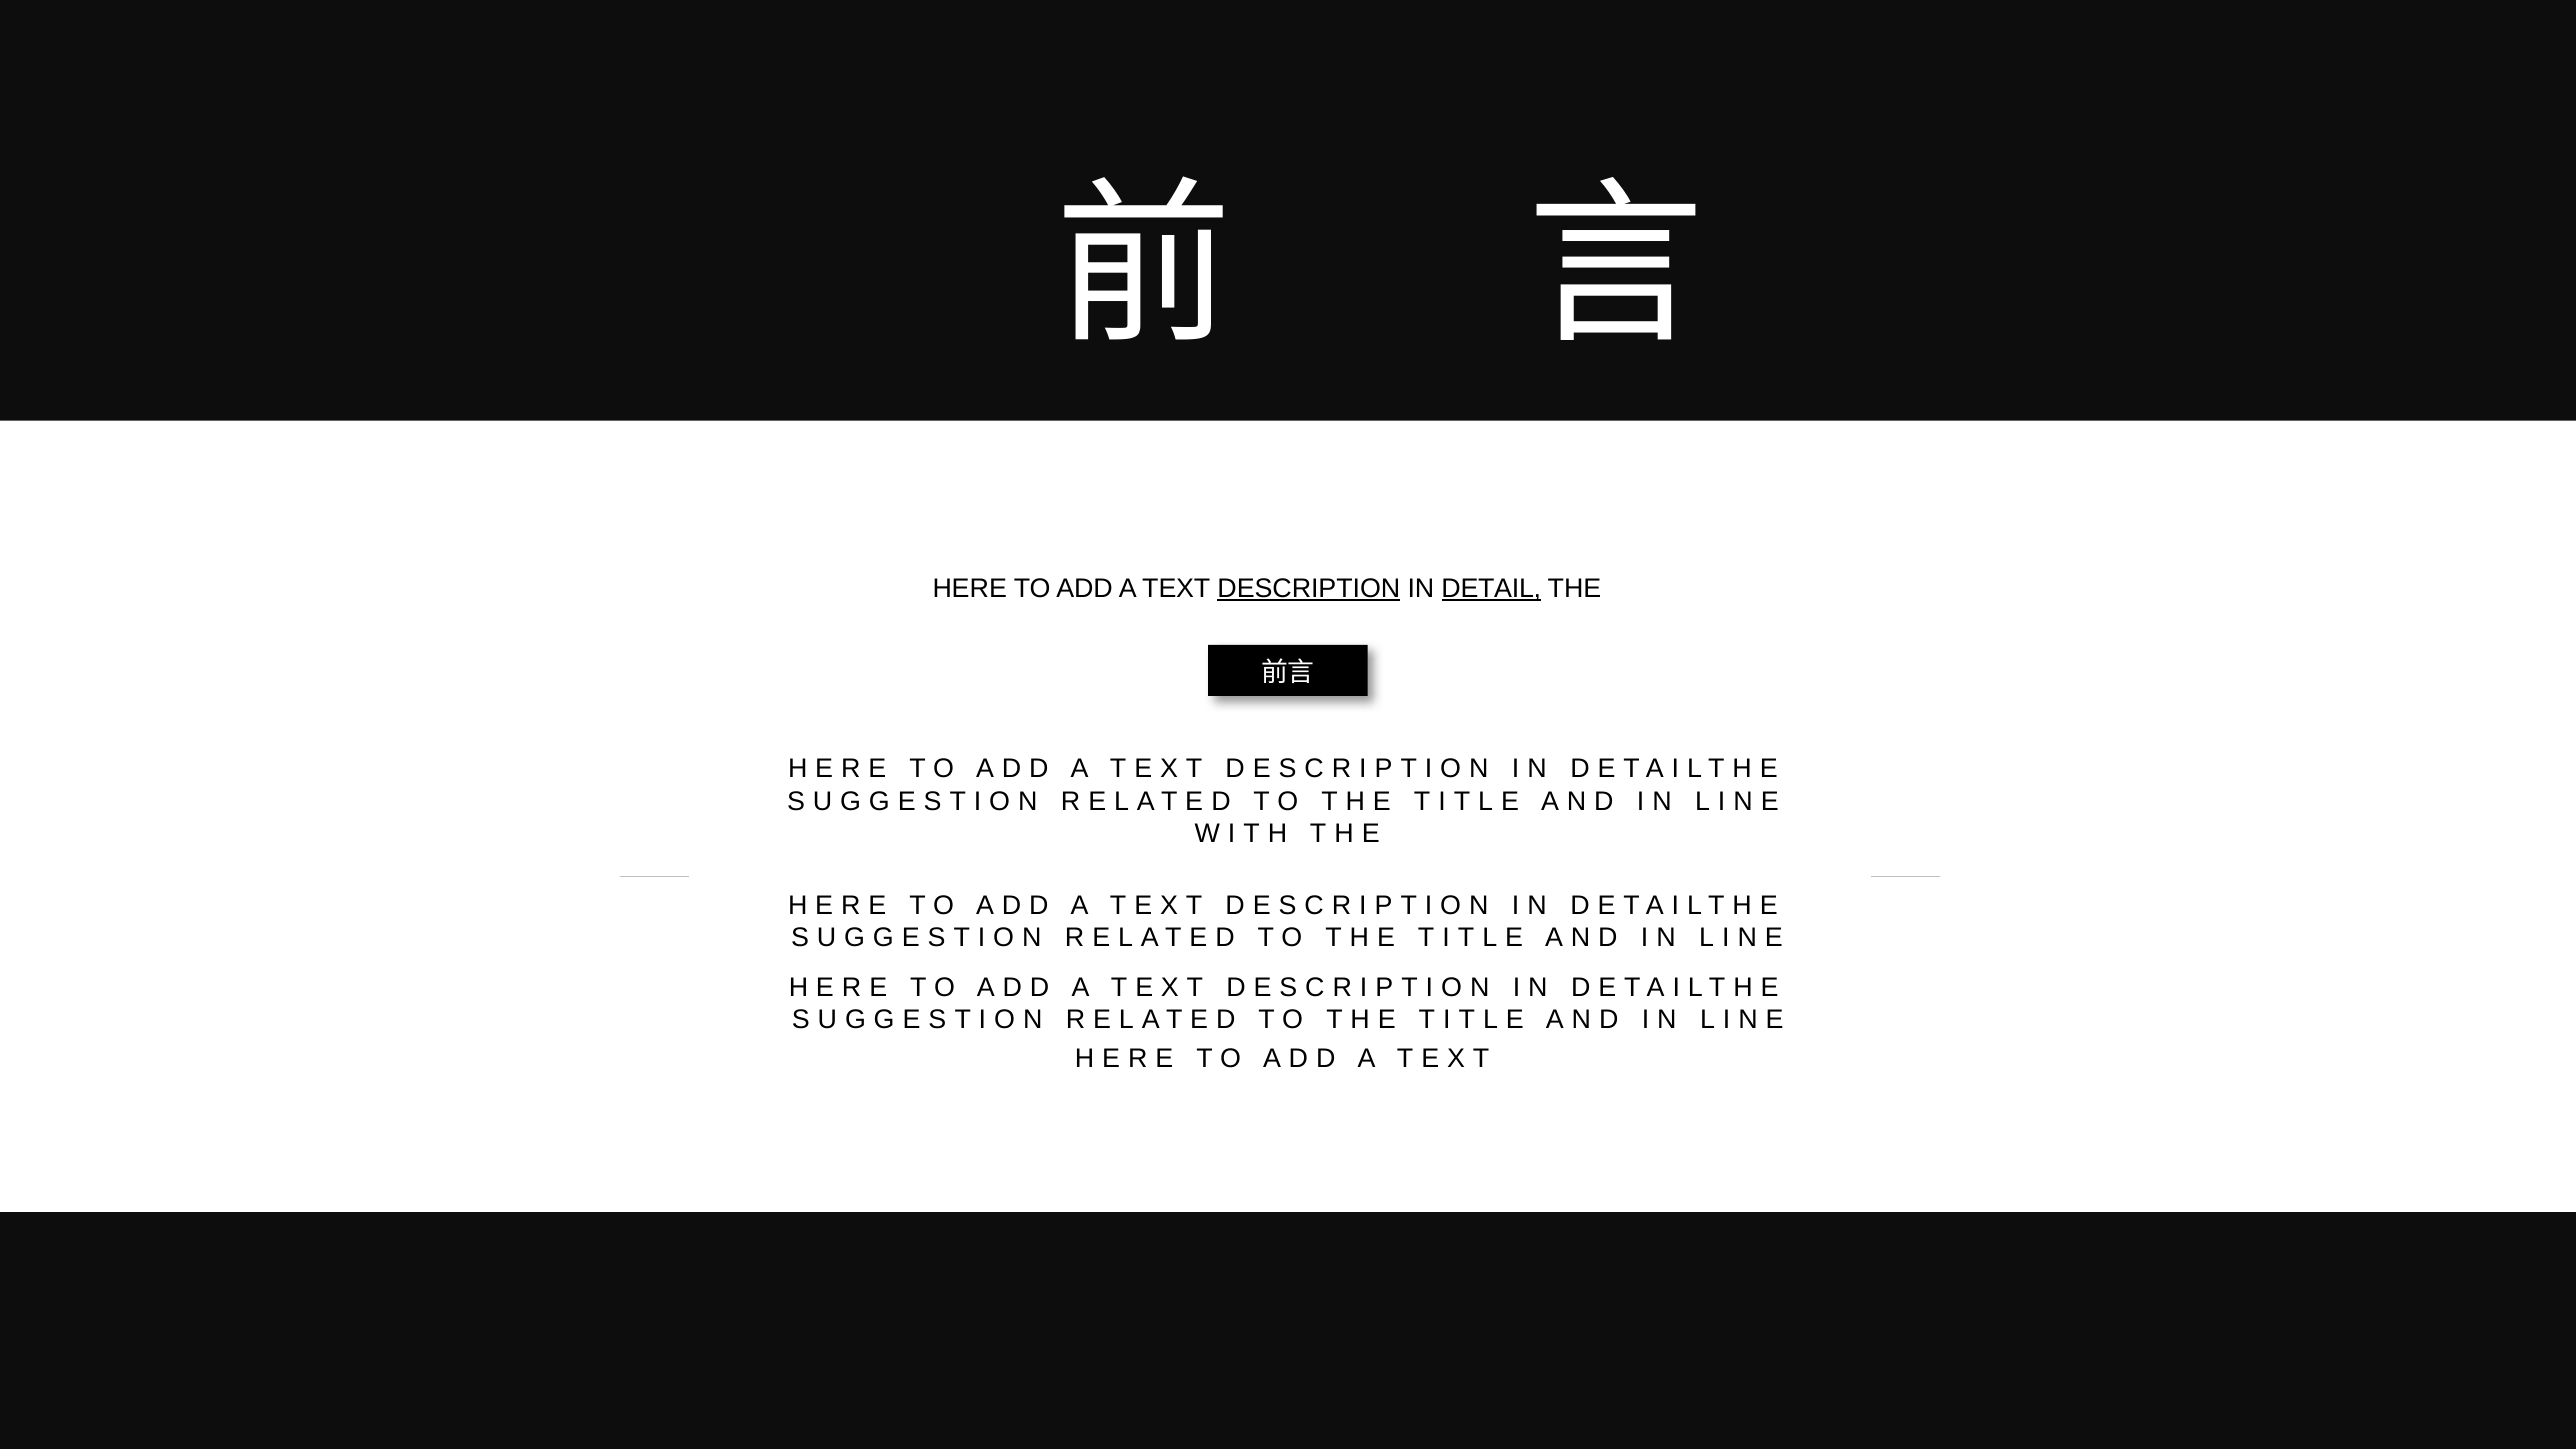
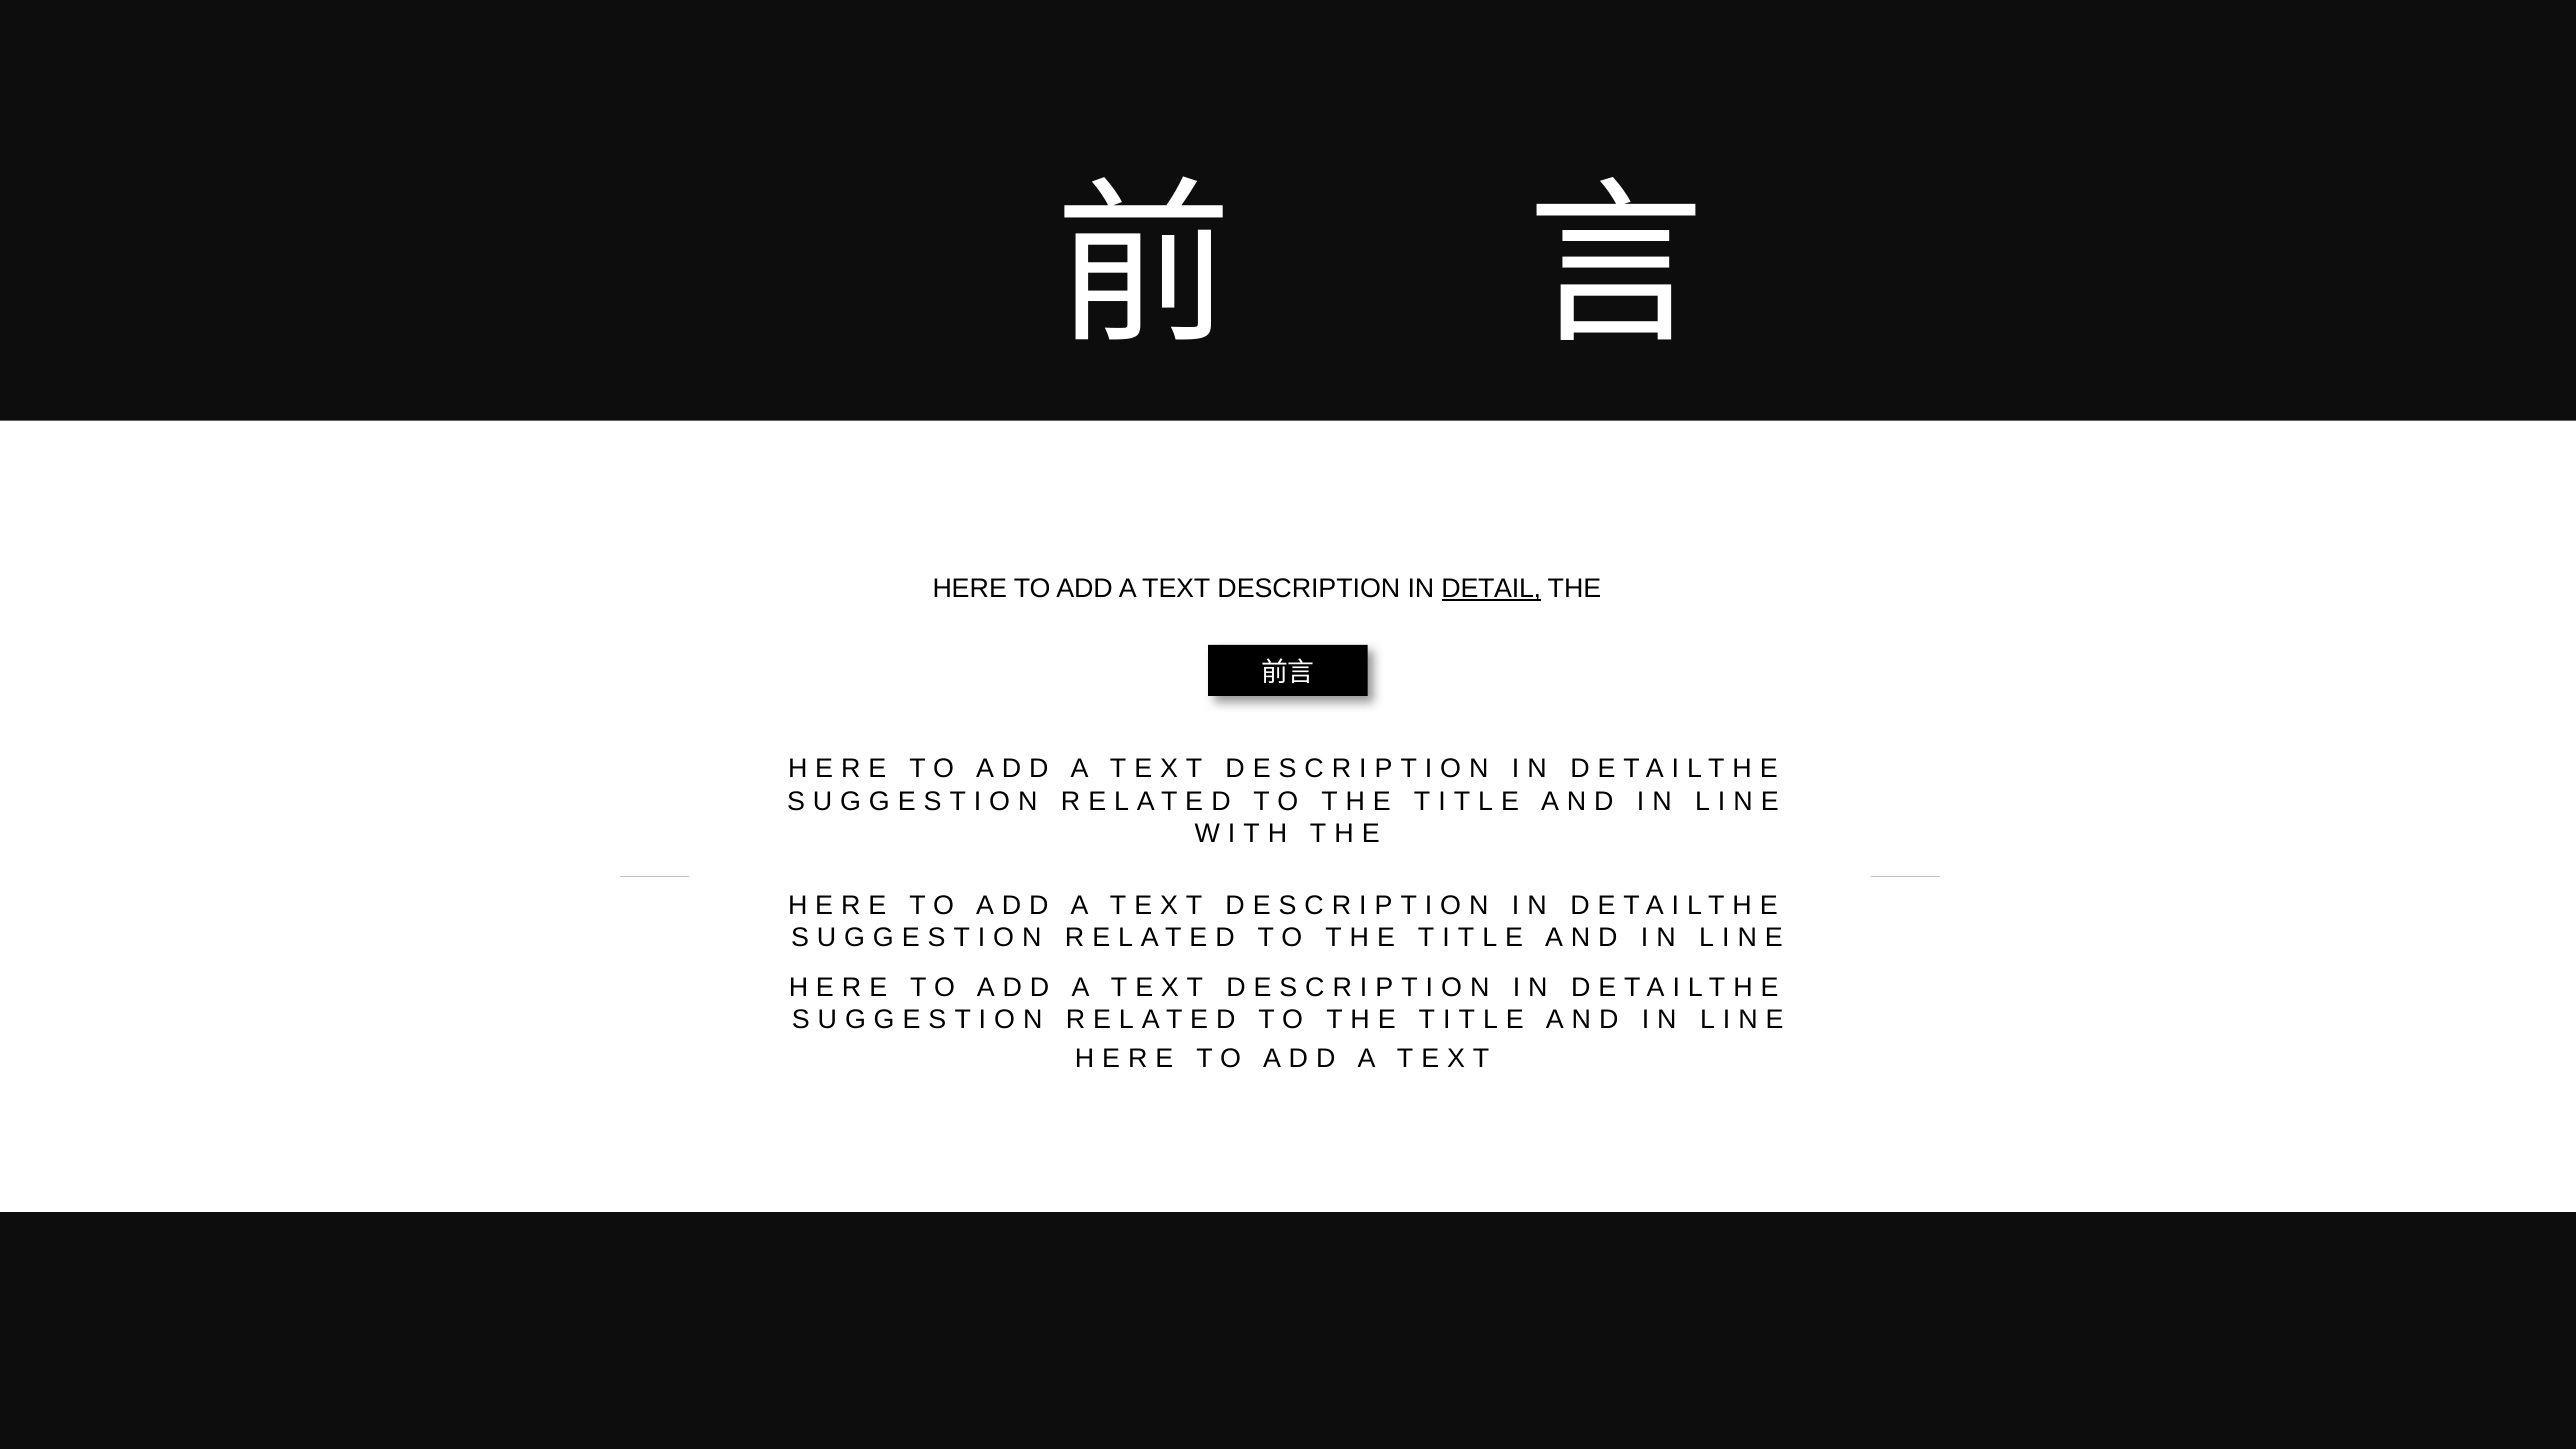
DESCRIPTION underline: present -> none
